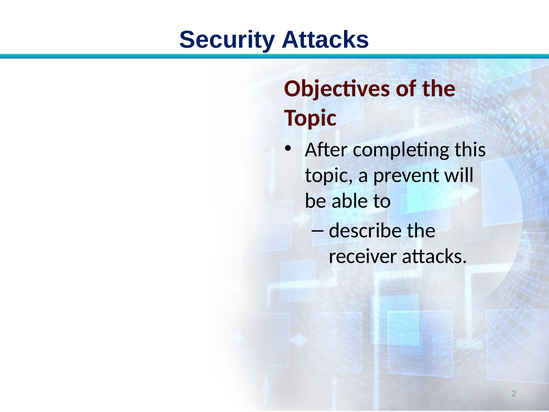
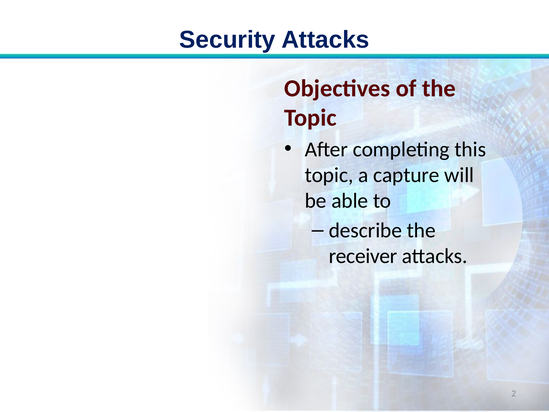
prevent: prevent -> capture
